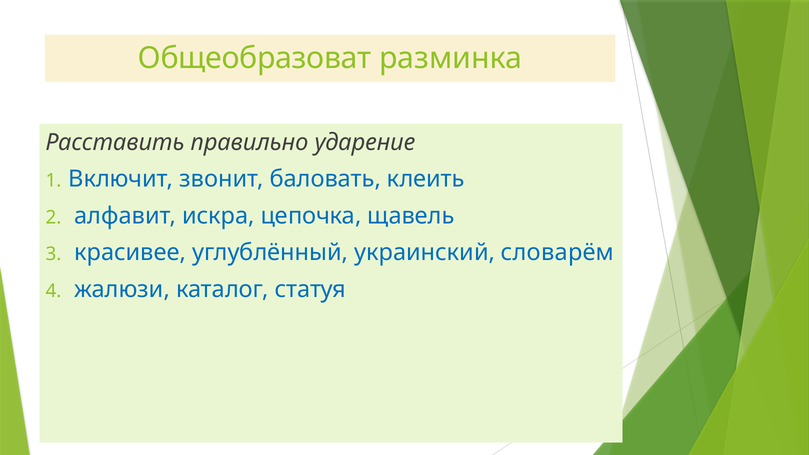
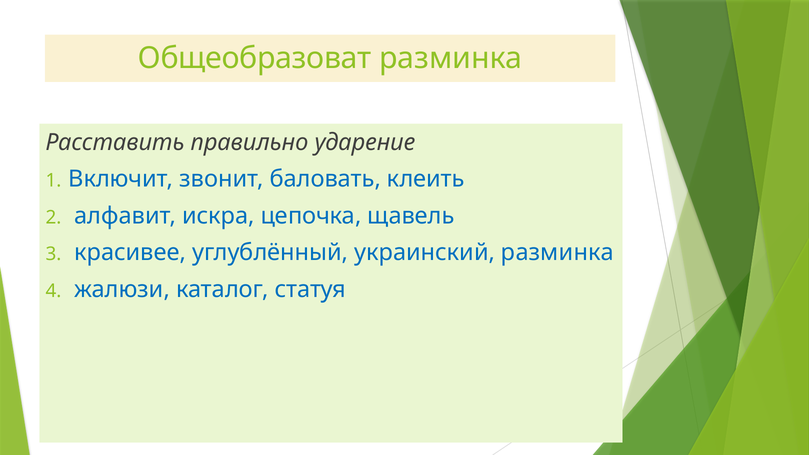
украинский словарём: словарём -> разминка
